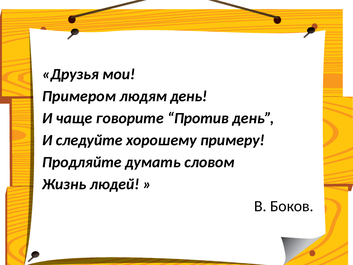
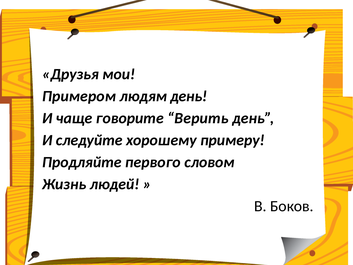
Против: Против -> Верить
думать: думать -> первого
